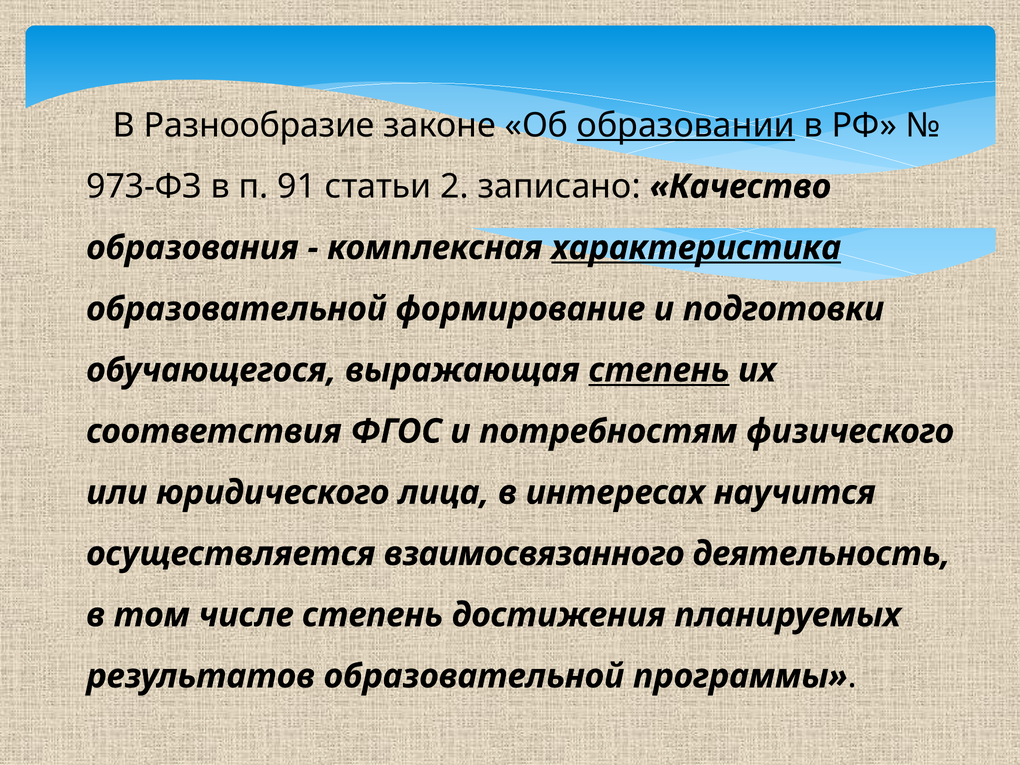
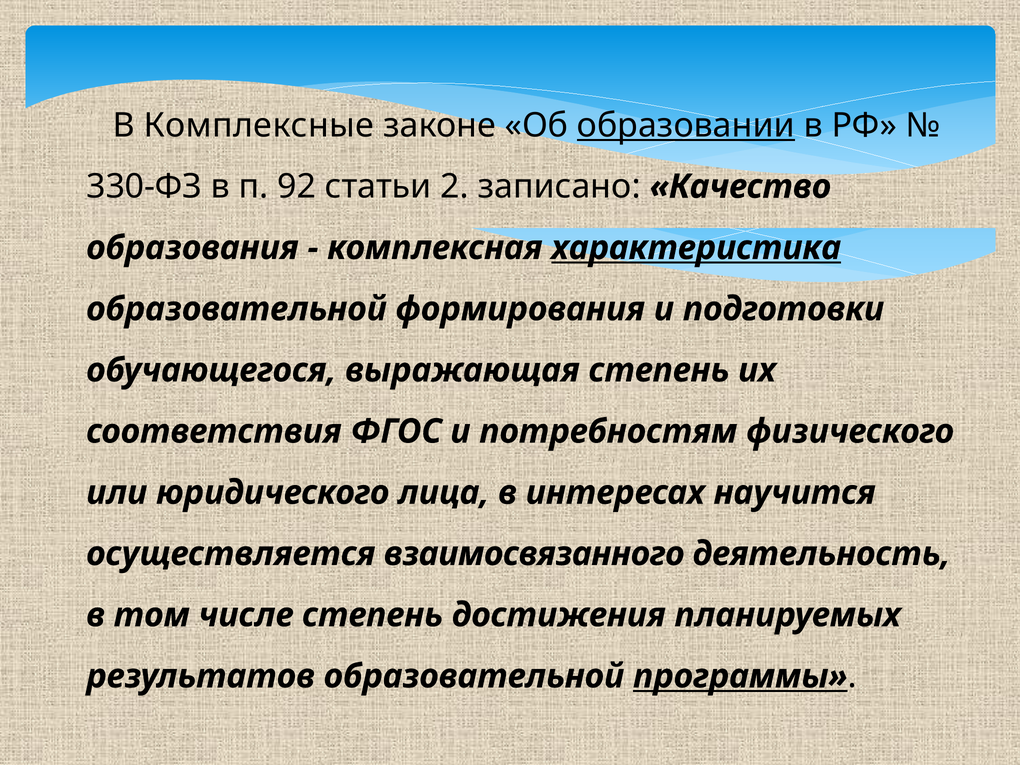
Разнообразие: Разнообразие -> Комплексные
973-ФЗ: 973-ФЗ -> 330-ФЗ
91: 91 -> 92
формирование: формирование -> формирования
степень at (659, 370) underline: present -> none
программы underline: none -> present
